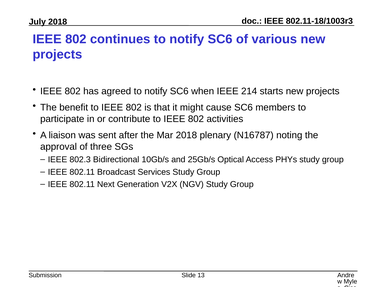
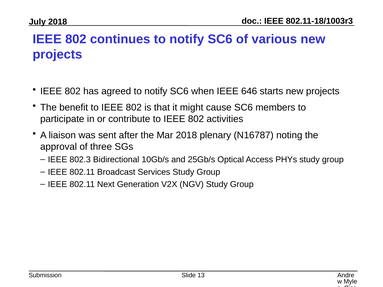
214: 214 -> 646
